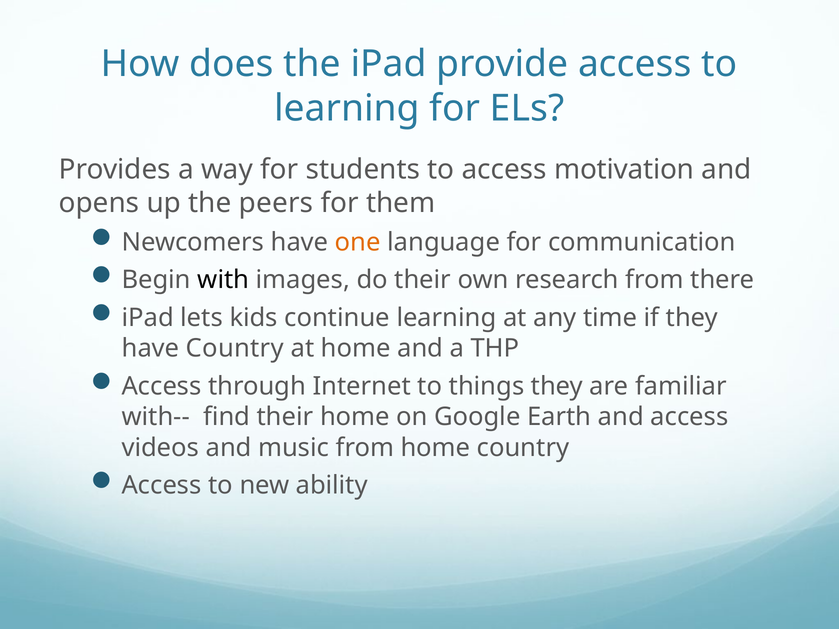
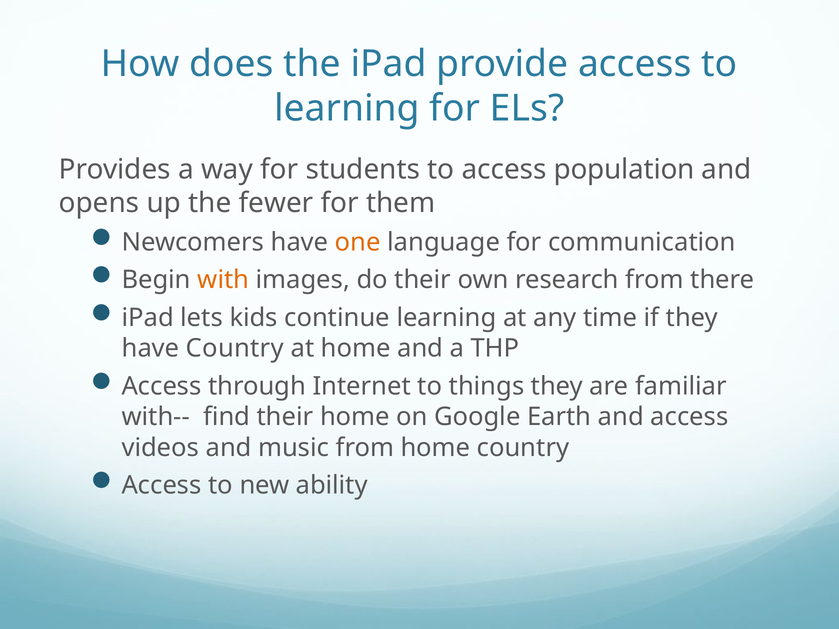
motivation: motivation -> population
peers: peers -> fewer
with colour: black -> orange
